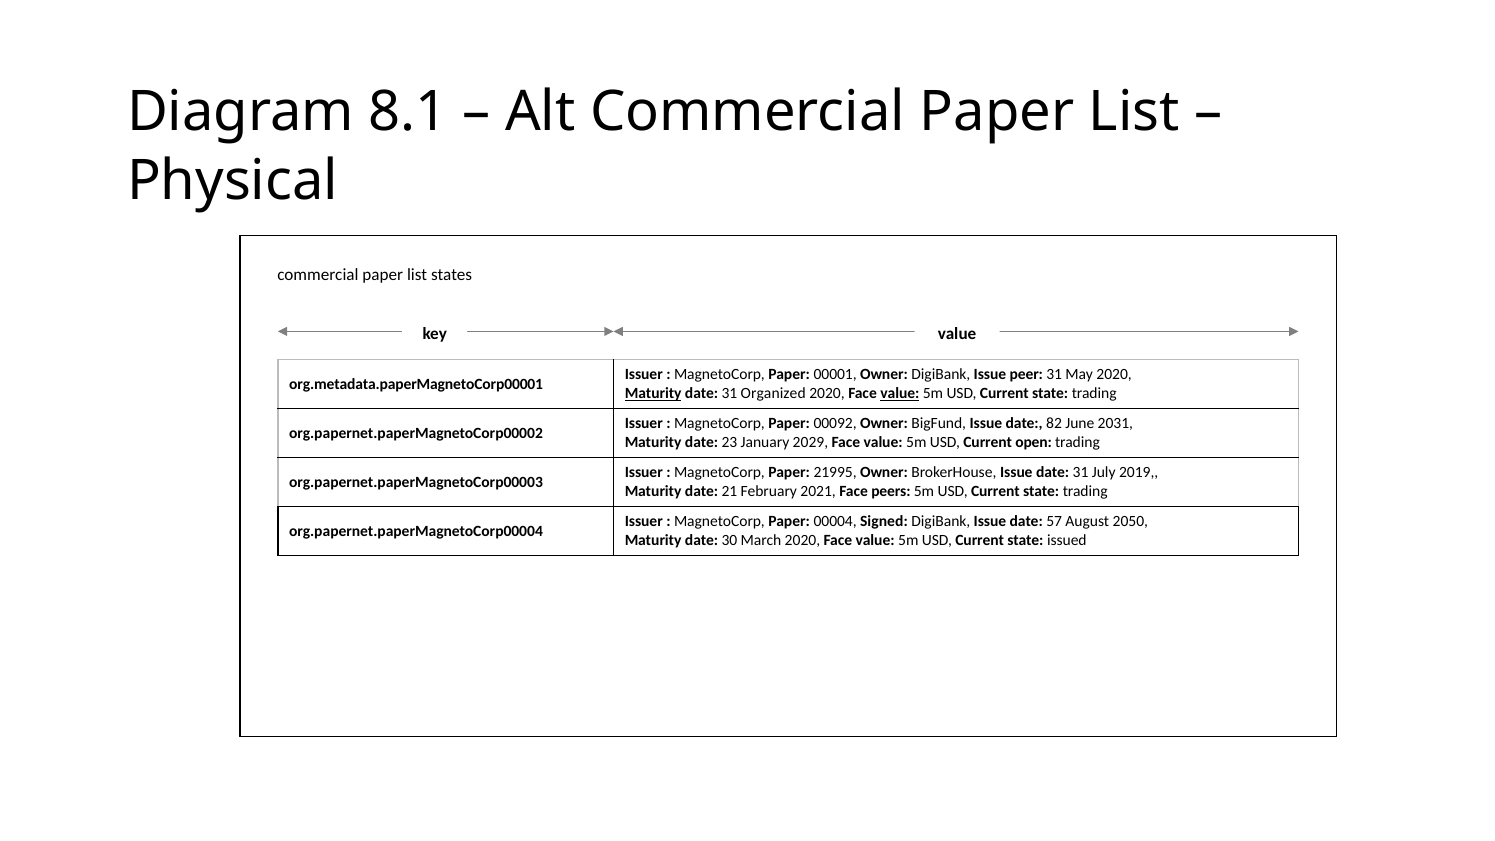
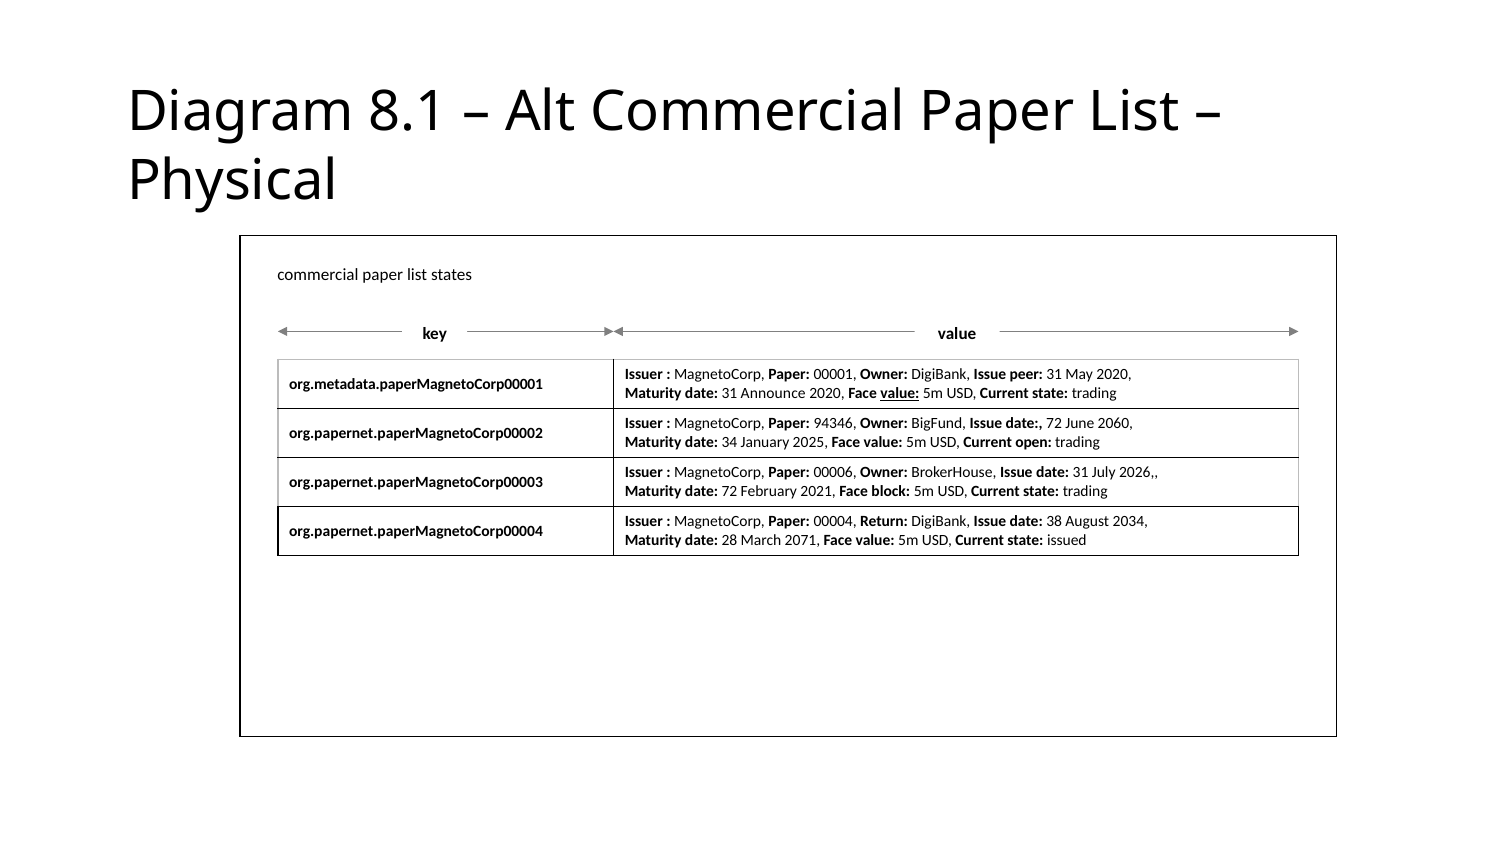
Maturity at (653, 393) underline: present -> none
Organized: Organized -> Announce
00092: 00092 -> 94346
Issue date 82: 82 -> 72
2031: 2031 -> 2060
23: 23 -> 34
2029: 2029 -> 2025
21995: 21995 -> 00006
2019: 2019 -> 2026
Maturity date 21: 21 -> 72
peers: peers -> block
Signed: Signed -> Return
57: 57 -> 38
2050: 2050 -> 2034
30: 30 -> 28
March 2020: 2020 -> 2071
